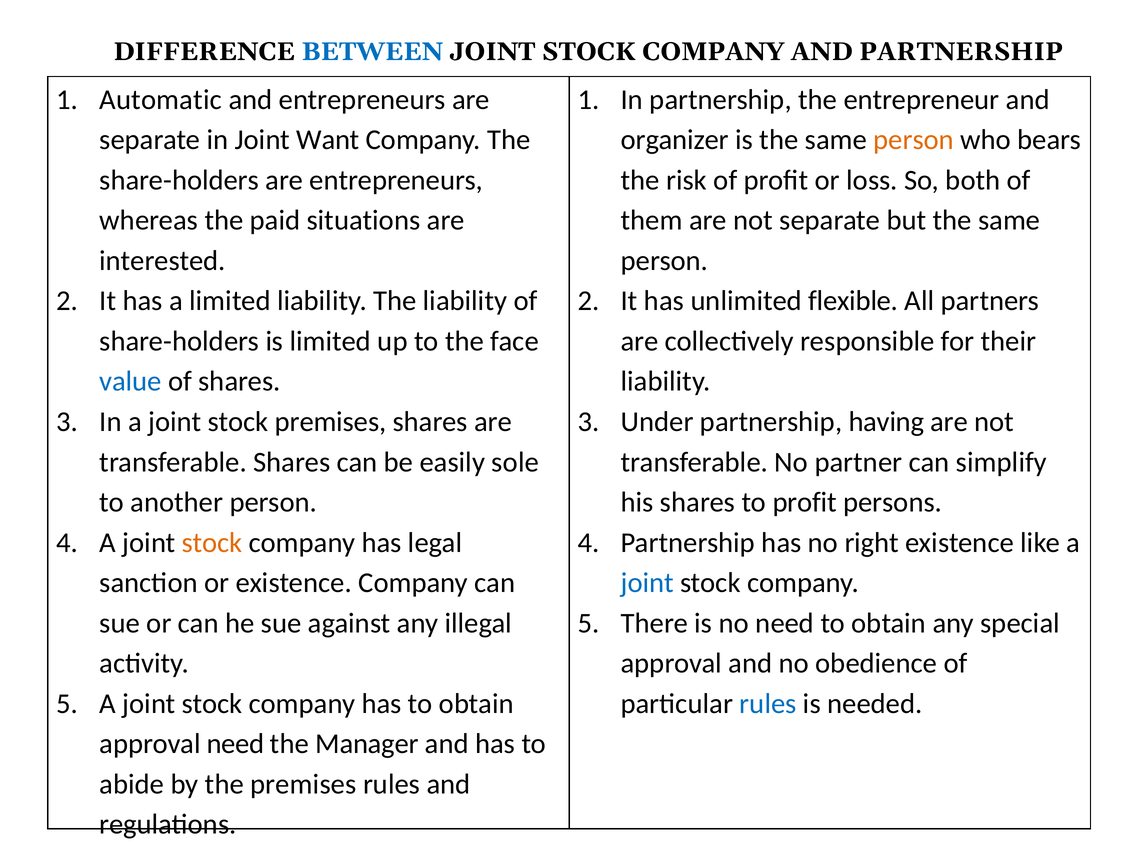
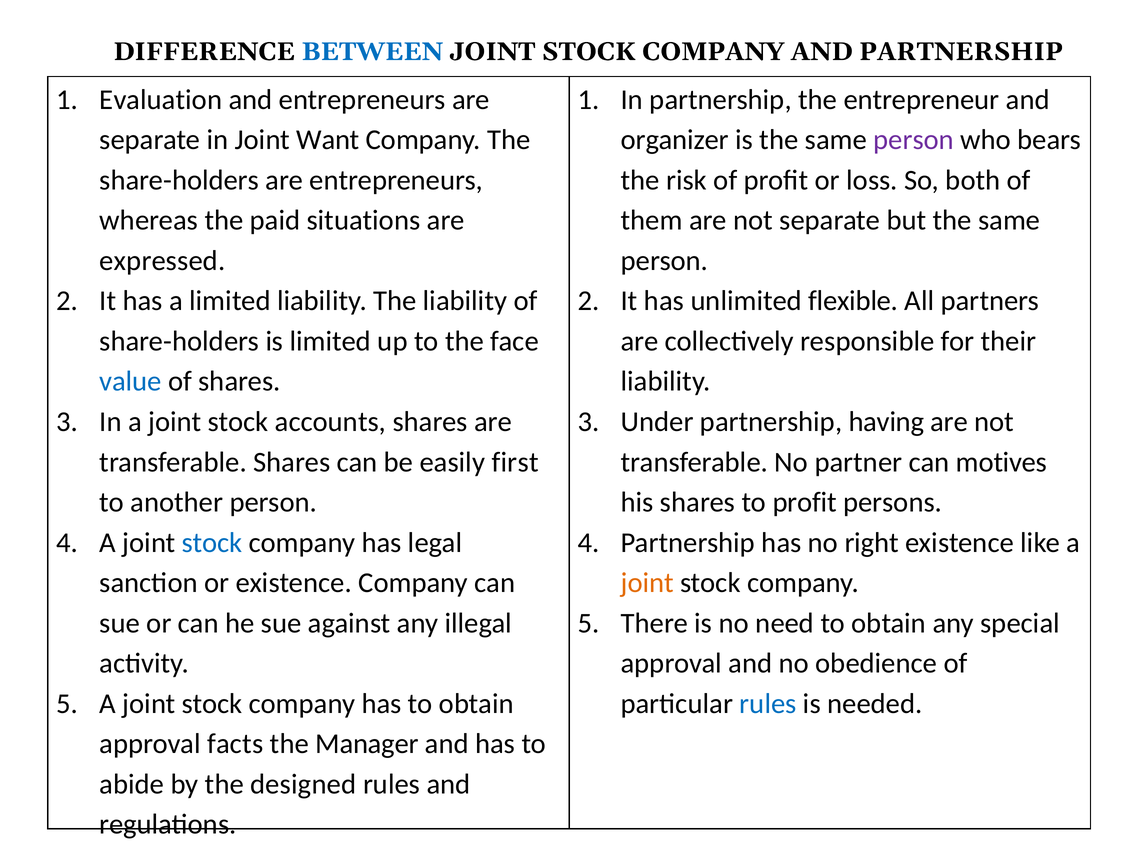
Automatic: Automatic -> Evaluation
person at (914, 140) colour: orange -> purple
interested: interested -> expressed
stock premises: premises -> accounts
sole: sole -> first
simplify: simplify -> motives
stock at (212, 543) colour: orange -> blue
joint at (647, 583) colour: blue -> orange
approval need: need -> facts
the premises: premises -> designed
